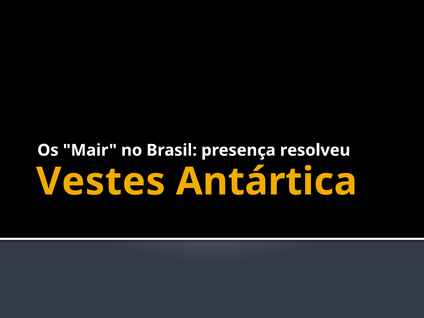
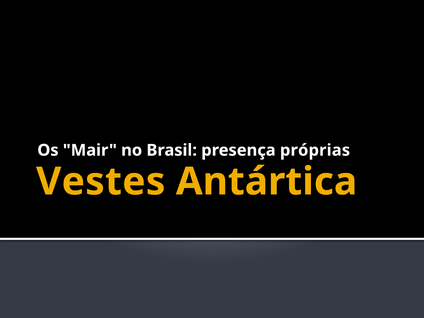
resolveu: resolveu -> próprias
